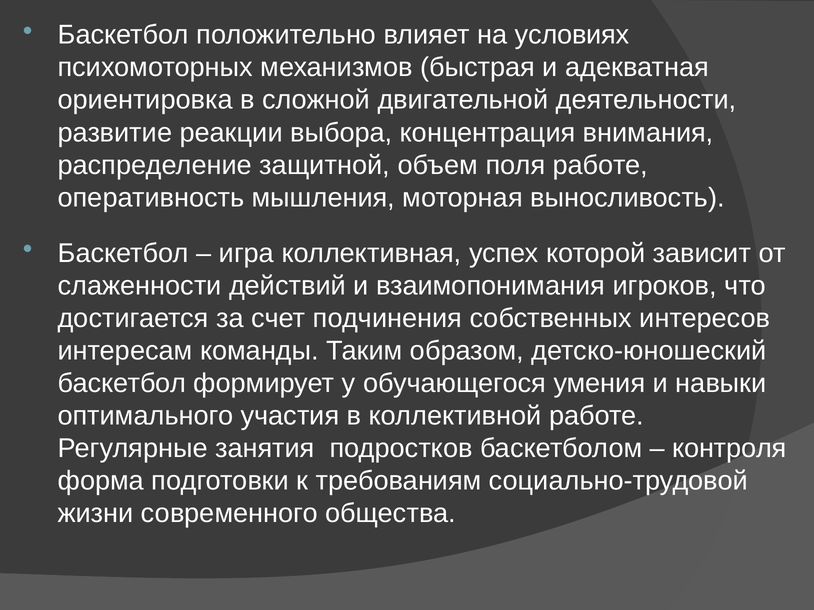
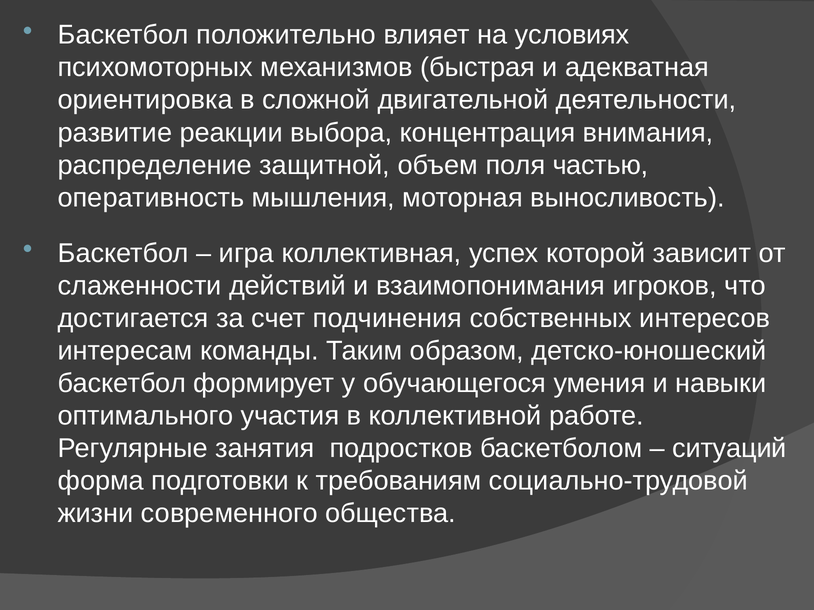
поля работе: работе -> частью
контроля: контроля -> ситуаций
